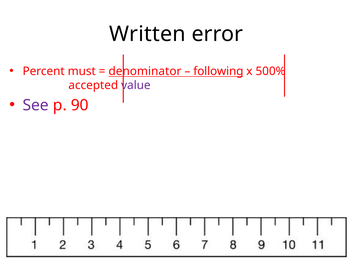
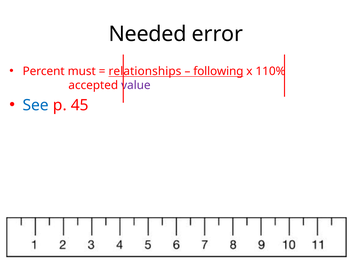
Written: Written -> Needed
denominator: denominator -> relationships
500%: 500% -> 110%
See colour: purple -> blue
90: 90 -> 45
